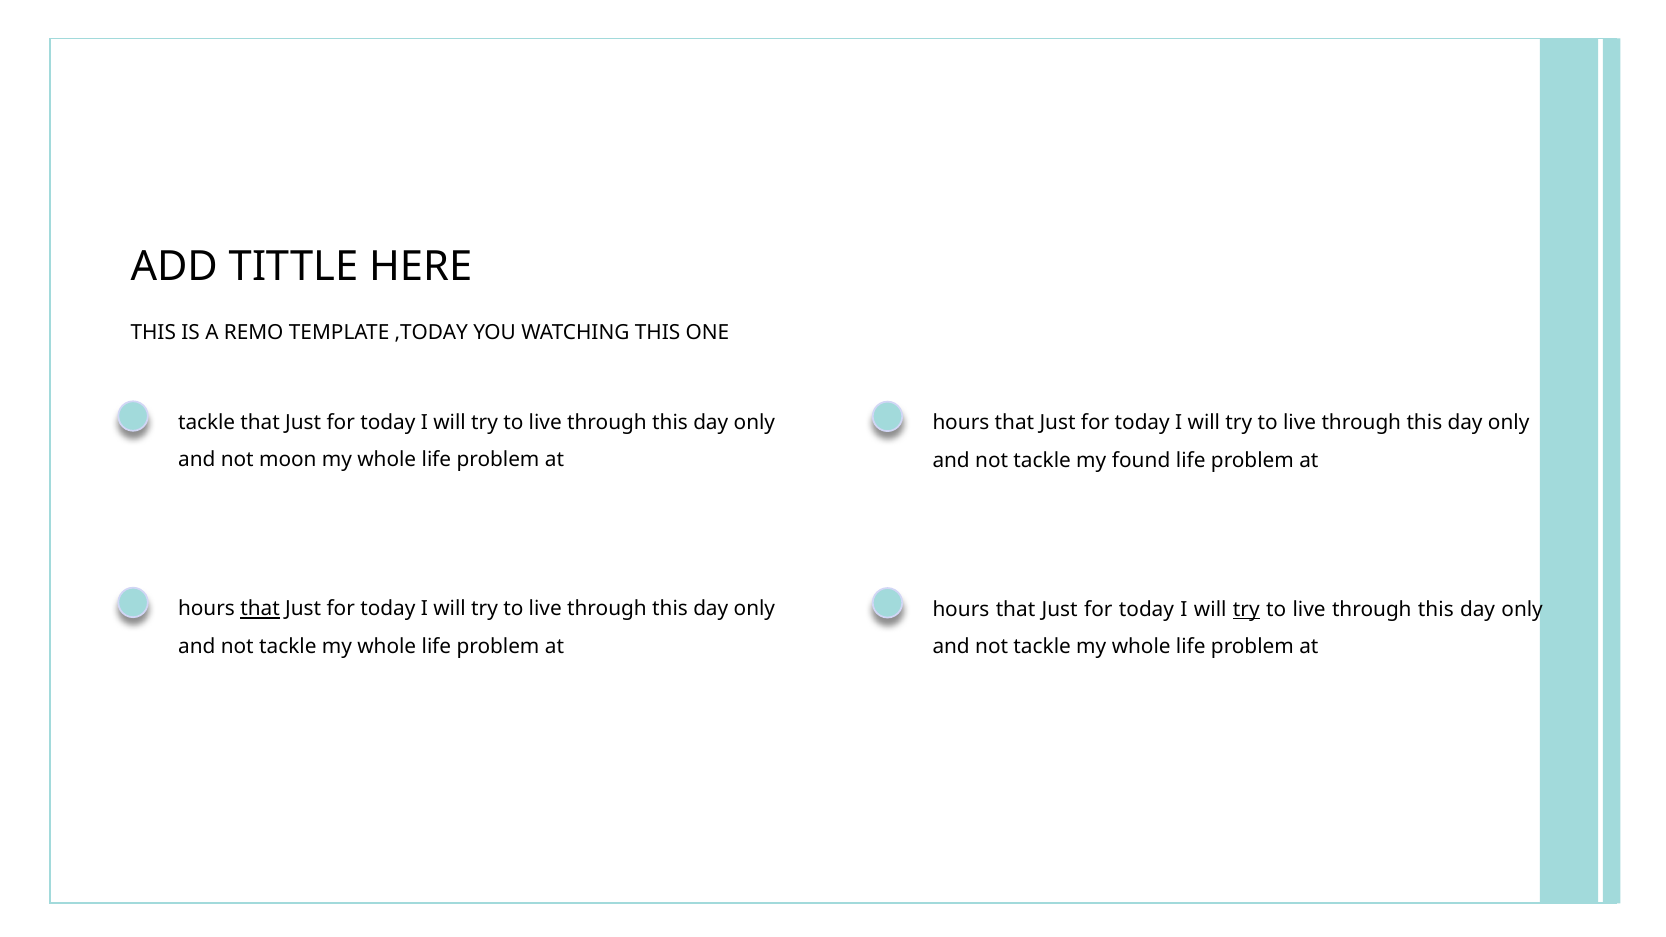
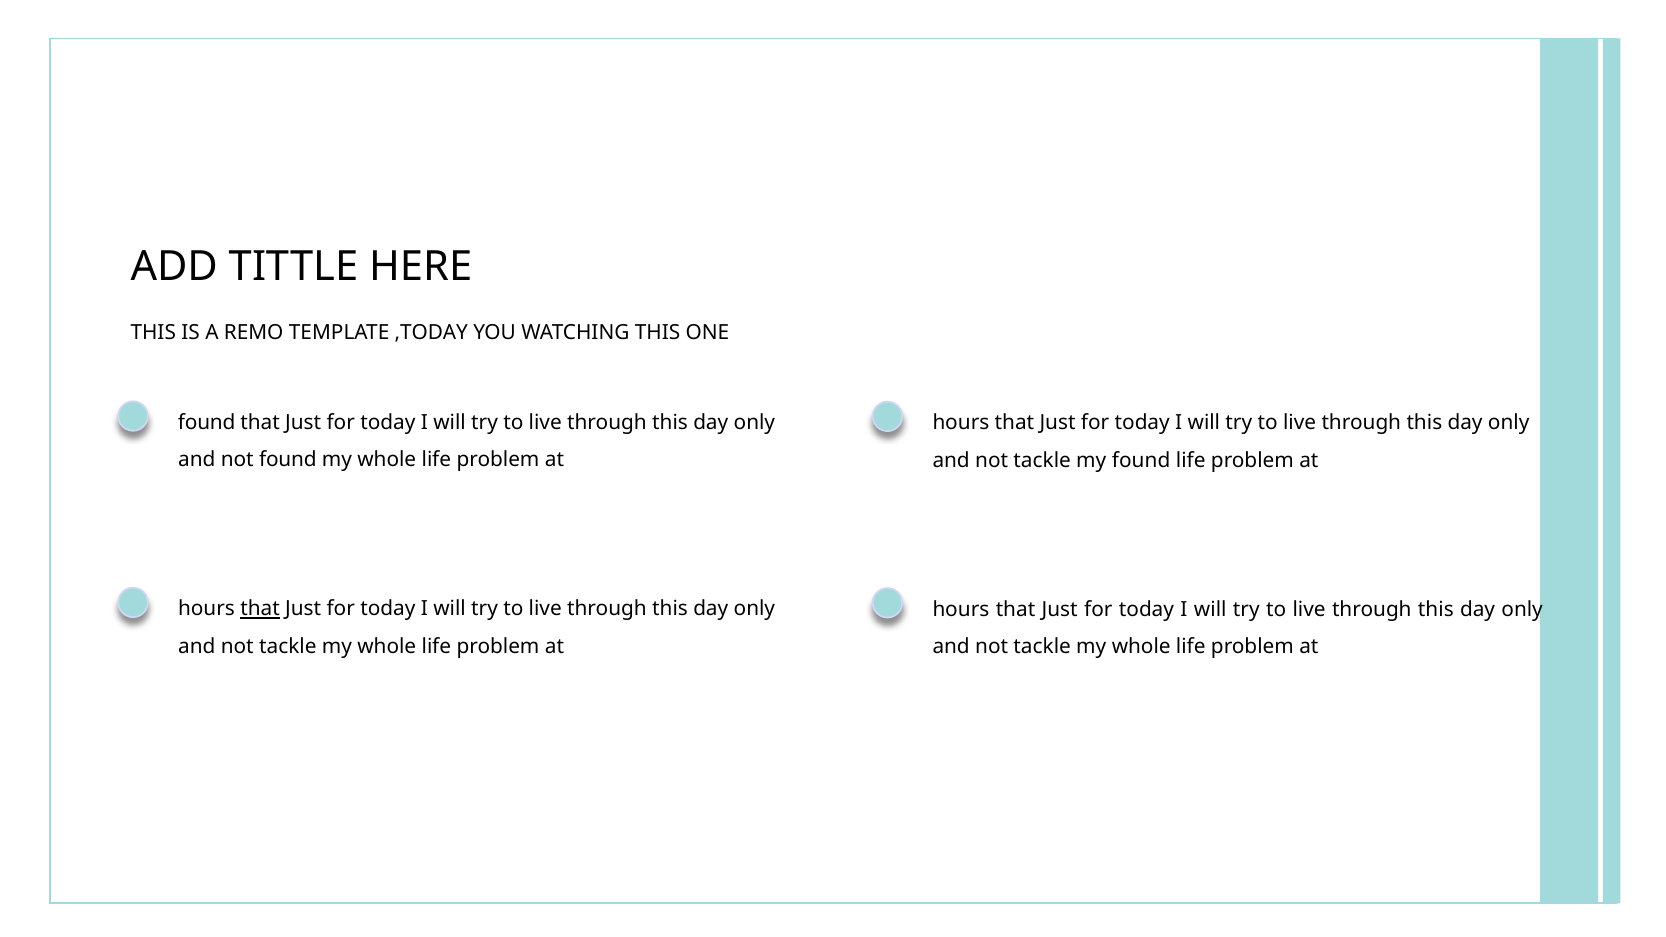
tackle at (207, 423): tackle -> found
not moon: moon -> found
try at (1246, 609) underline: present -> none
